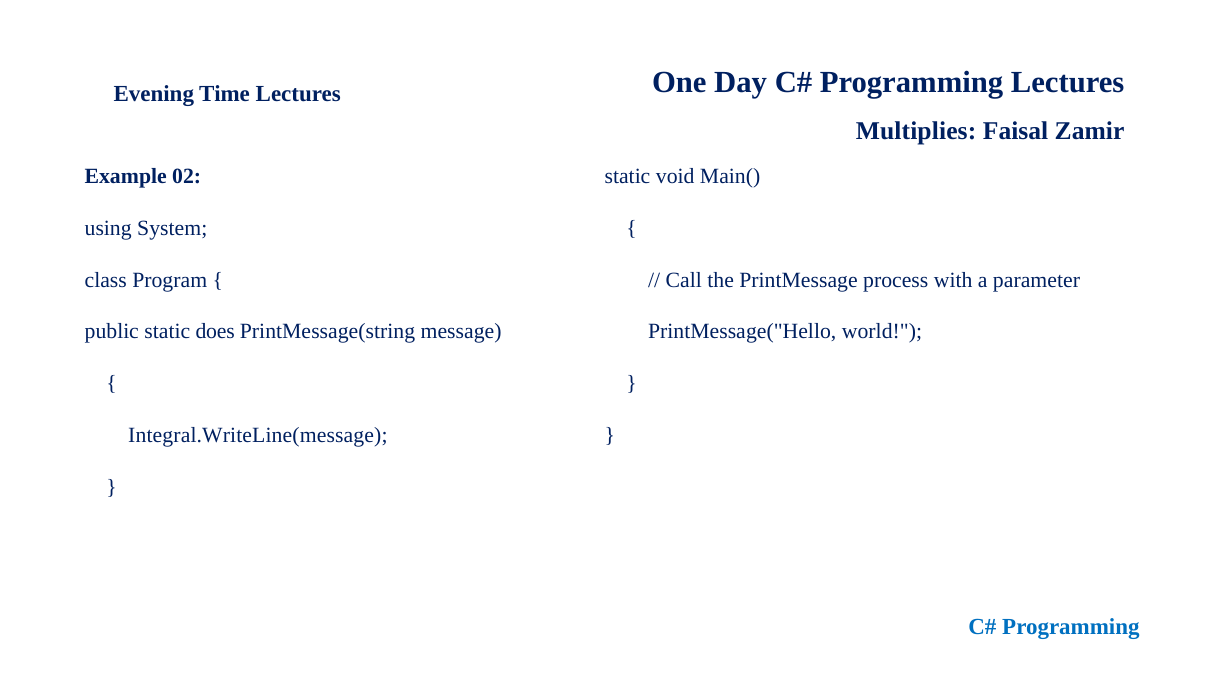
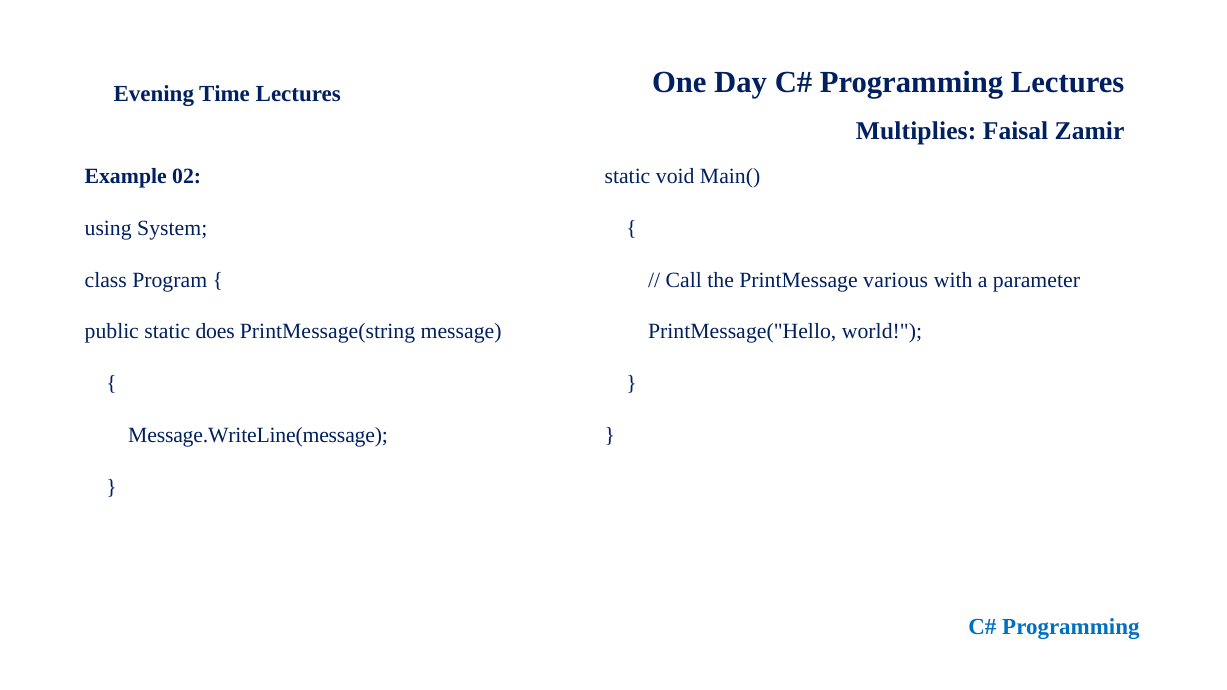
process: process -> various
Integral.WriteLine(message: Integral.WriteLine(message -> Message.WriteLine(message
